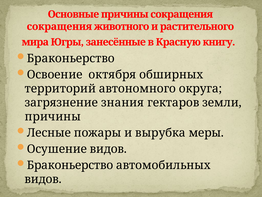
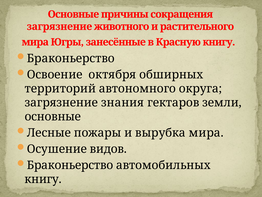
сокращения at (59, 26): сокращения -> загрязнение
причины at (53, 116): причины -> основные
вырубка меры: меры -> мира
видов at (43, 179): видов -> книгу
